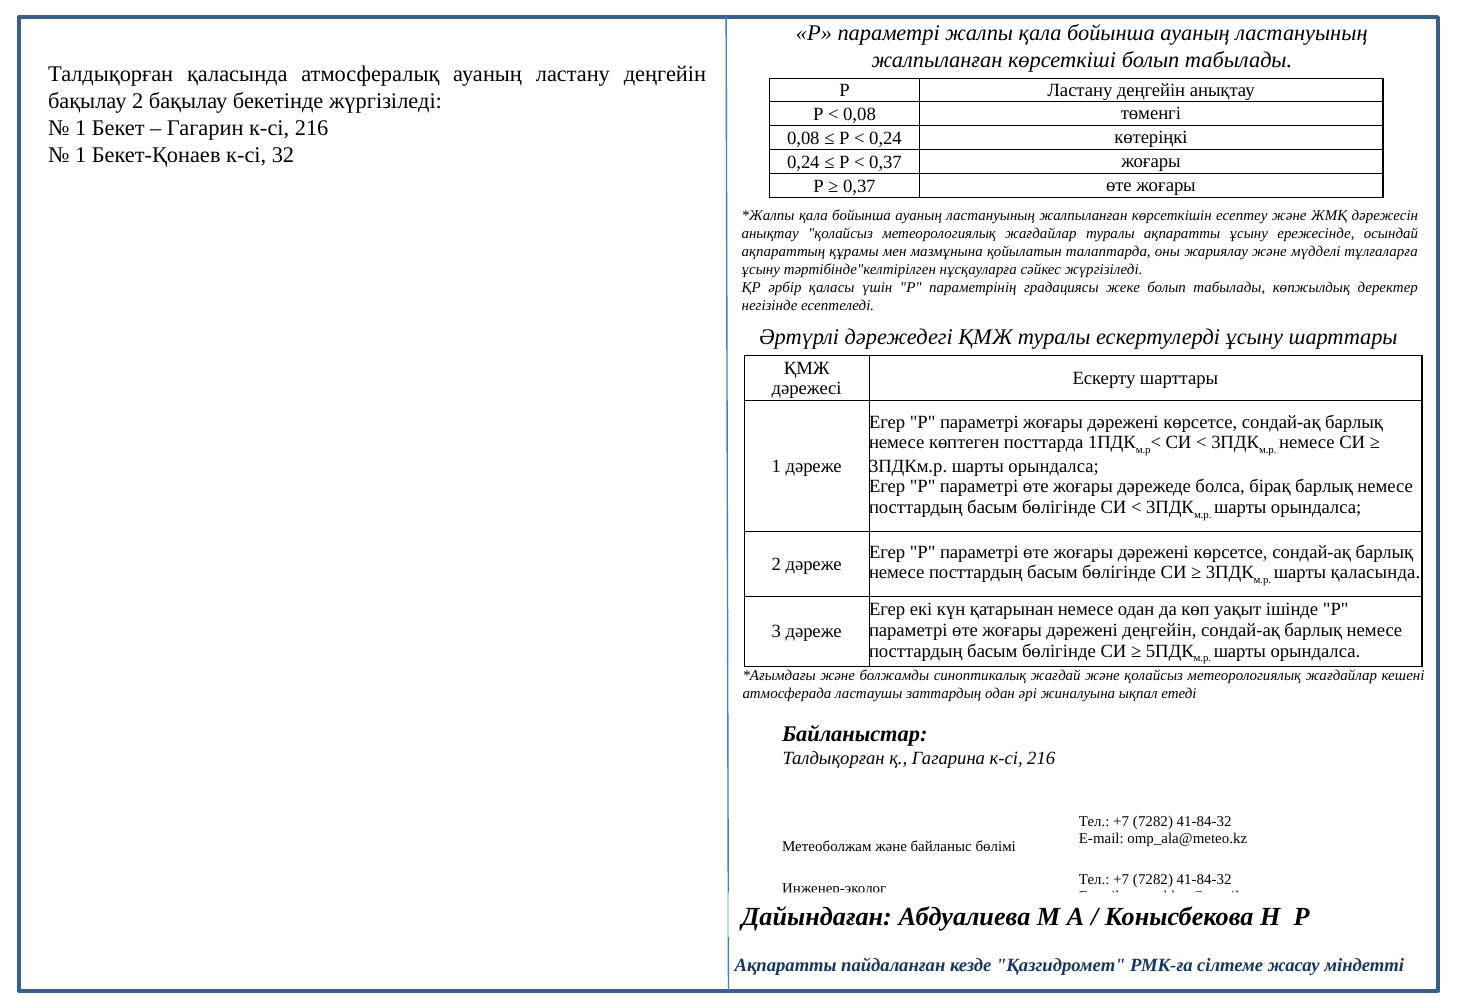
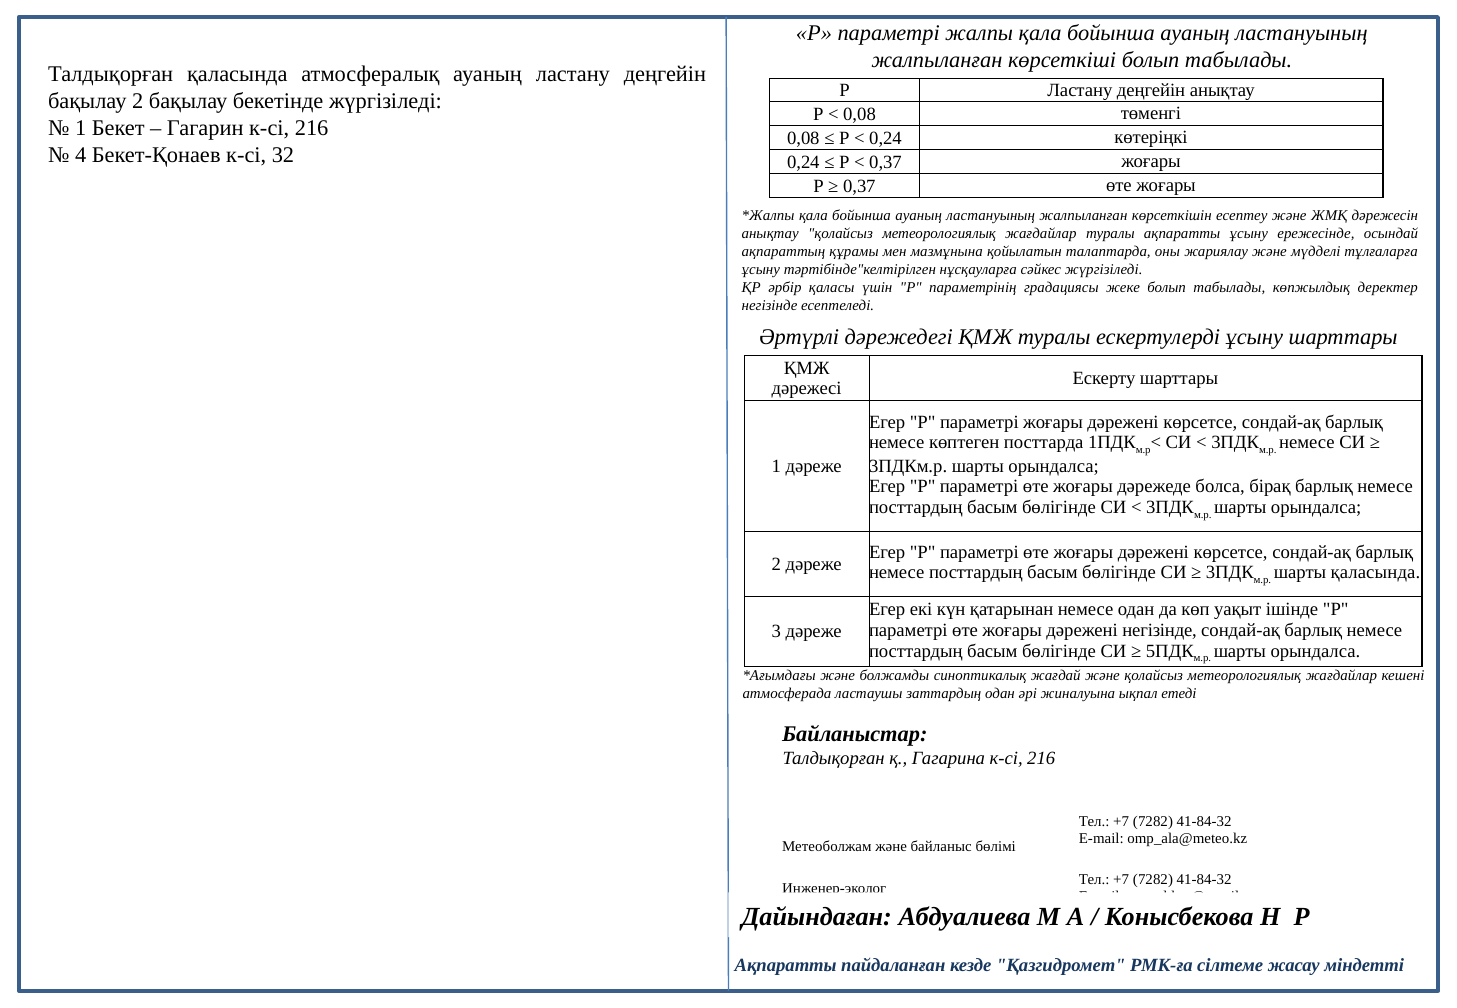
1 at (81, 155): 1 -> 4
дәрежені деңгейін: деңгейін -> негізінде
